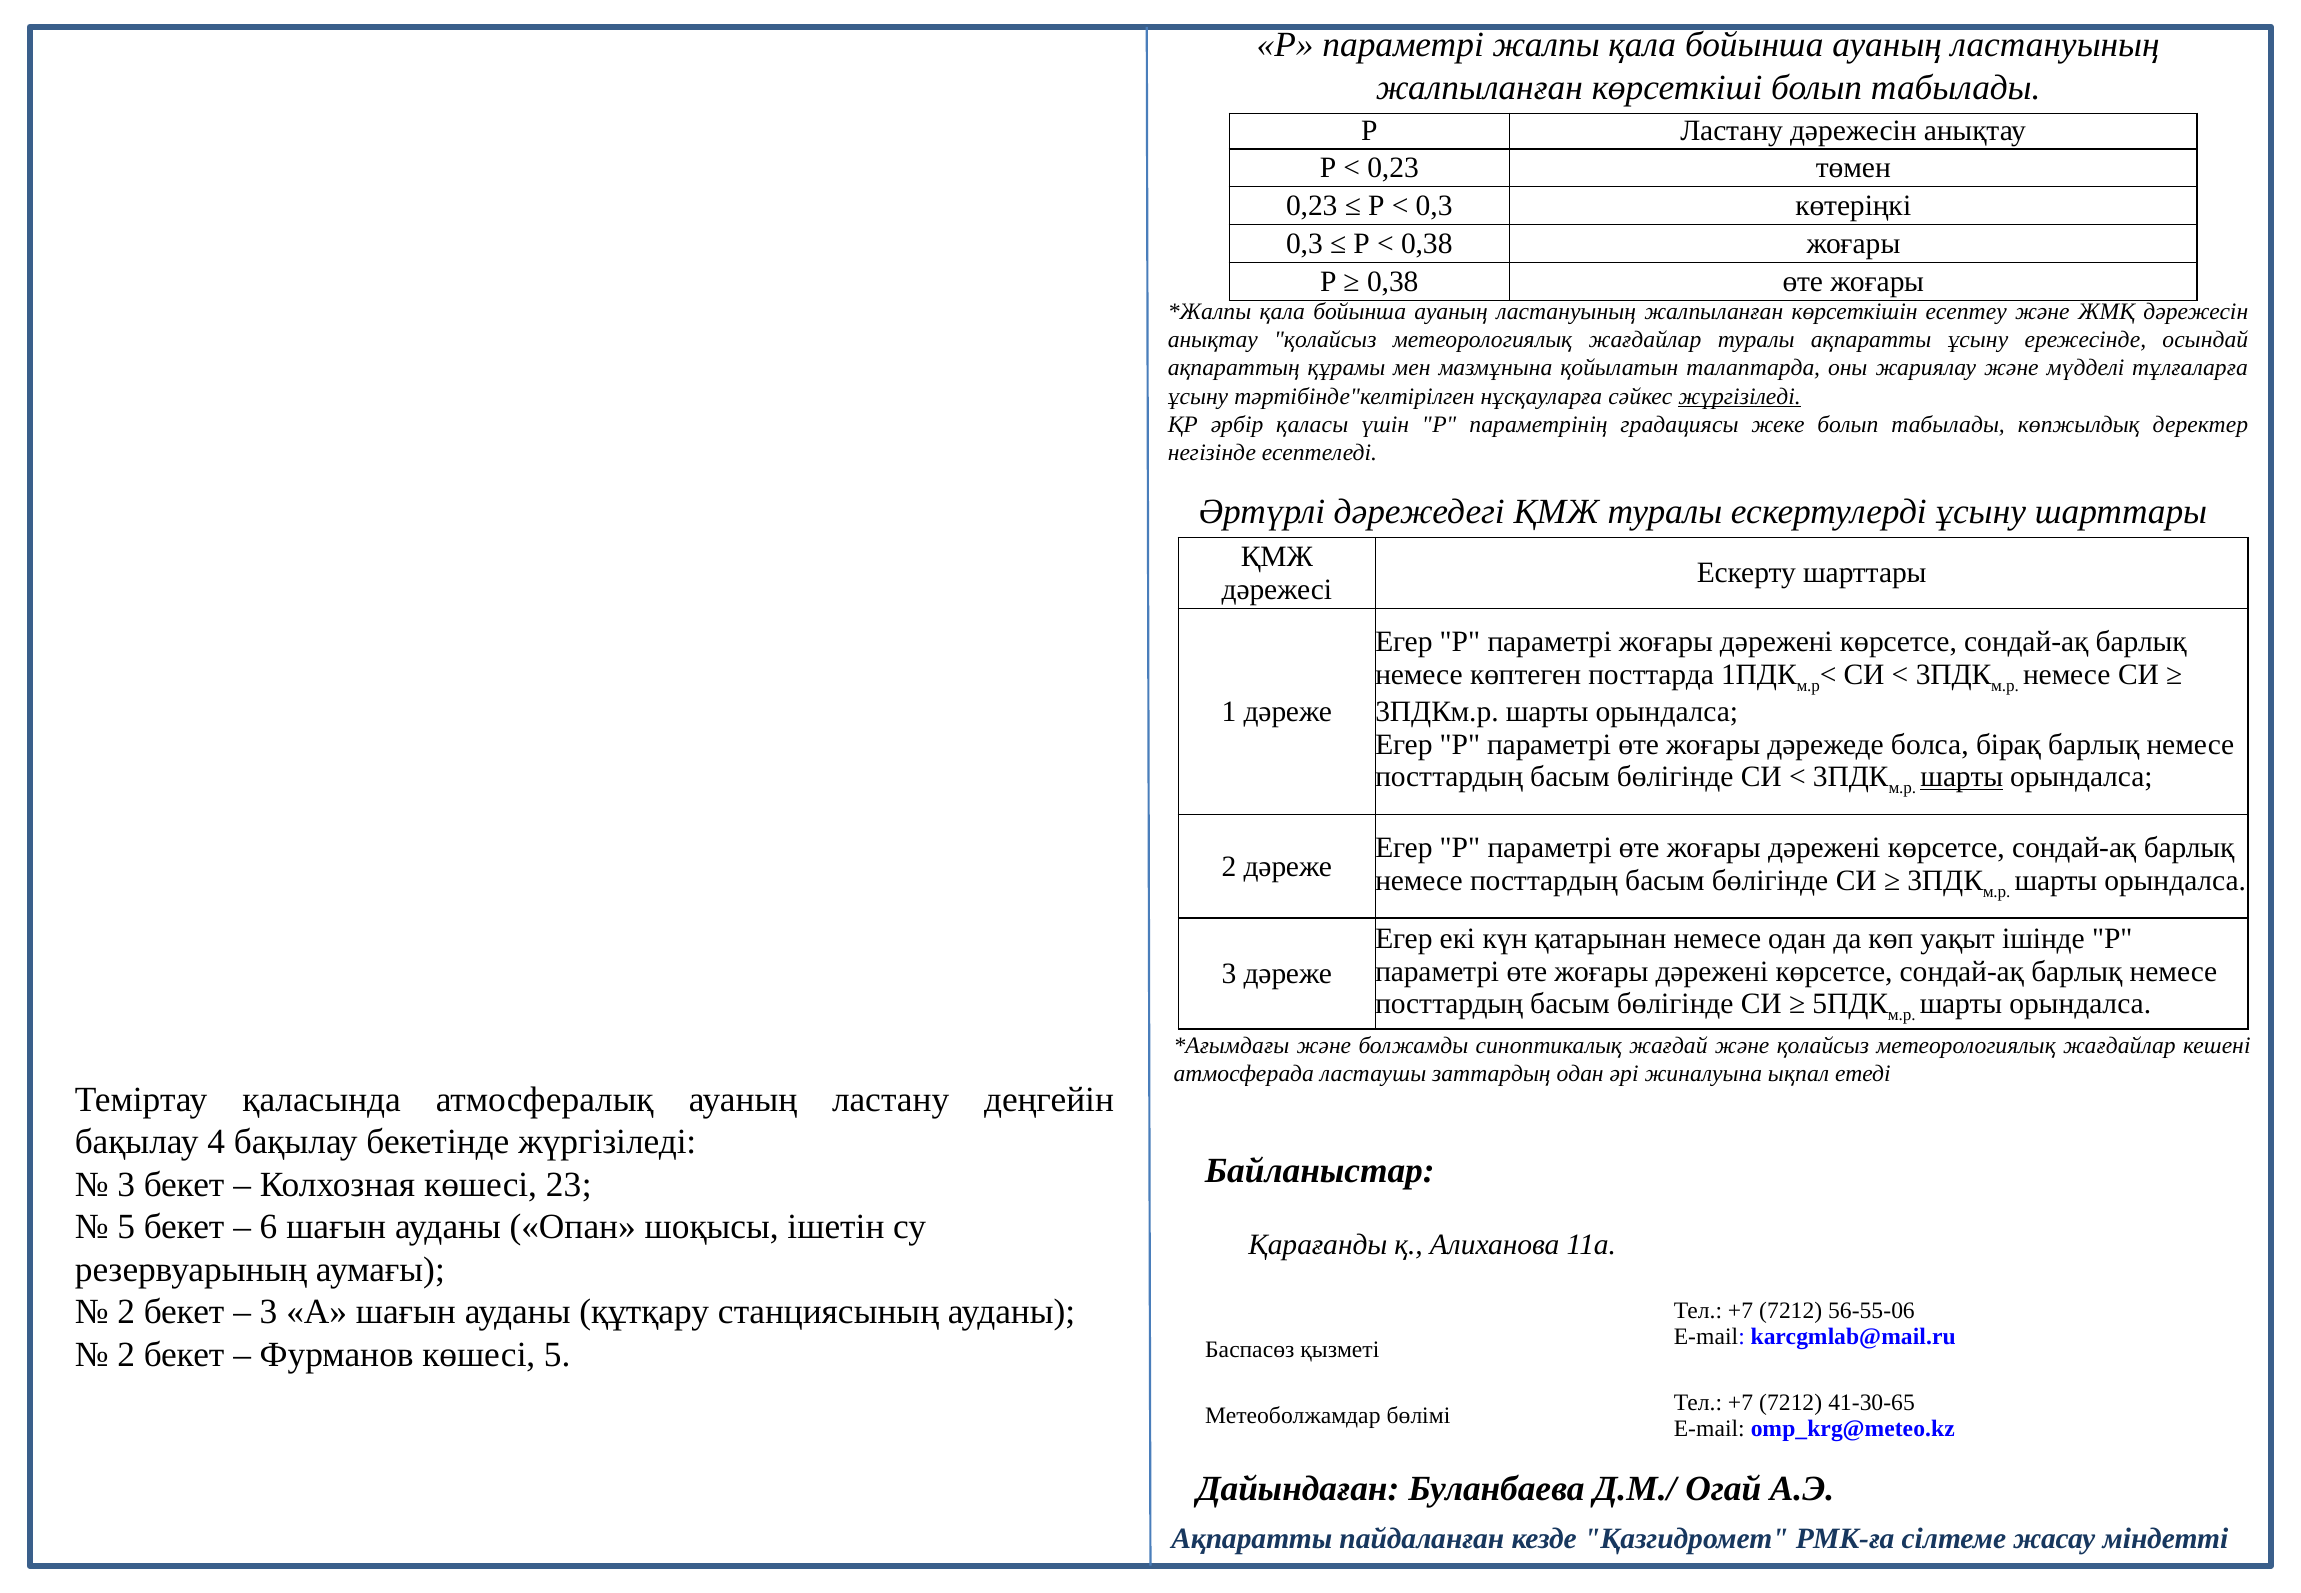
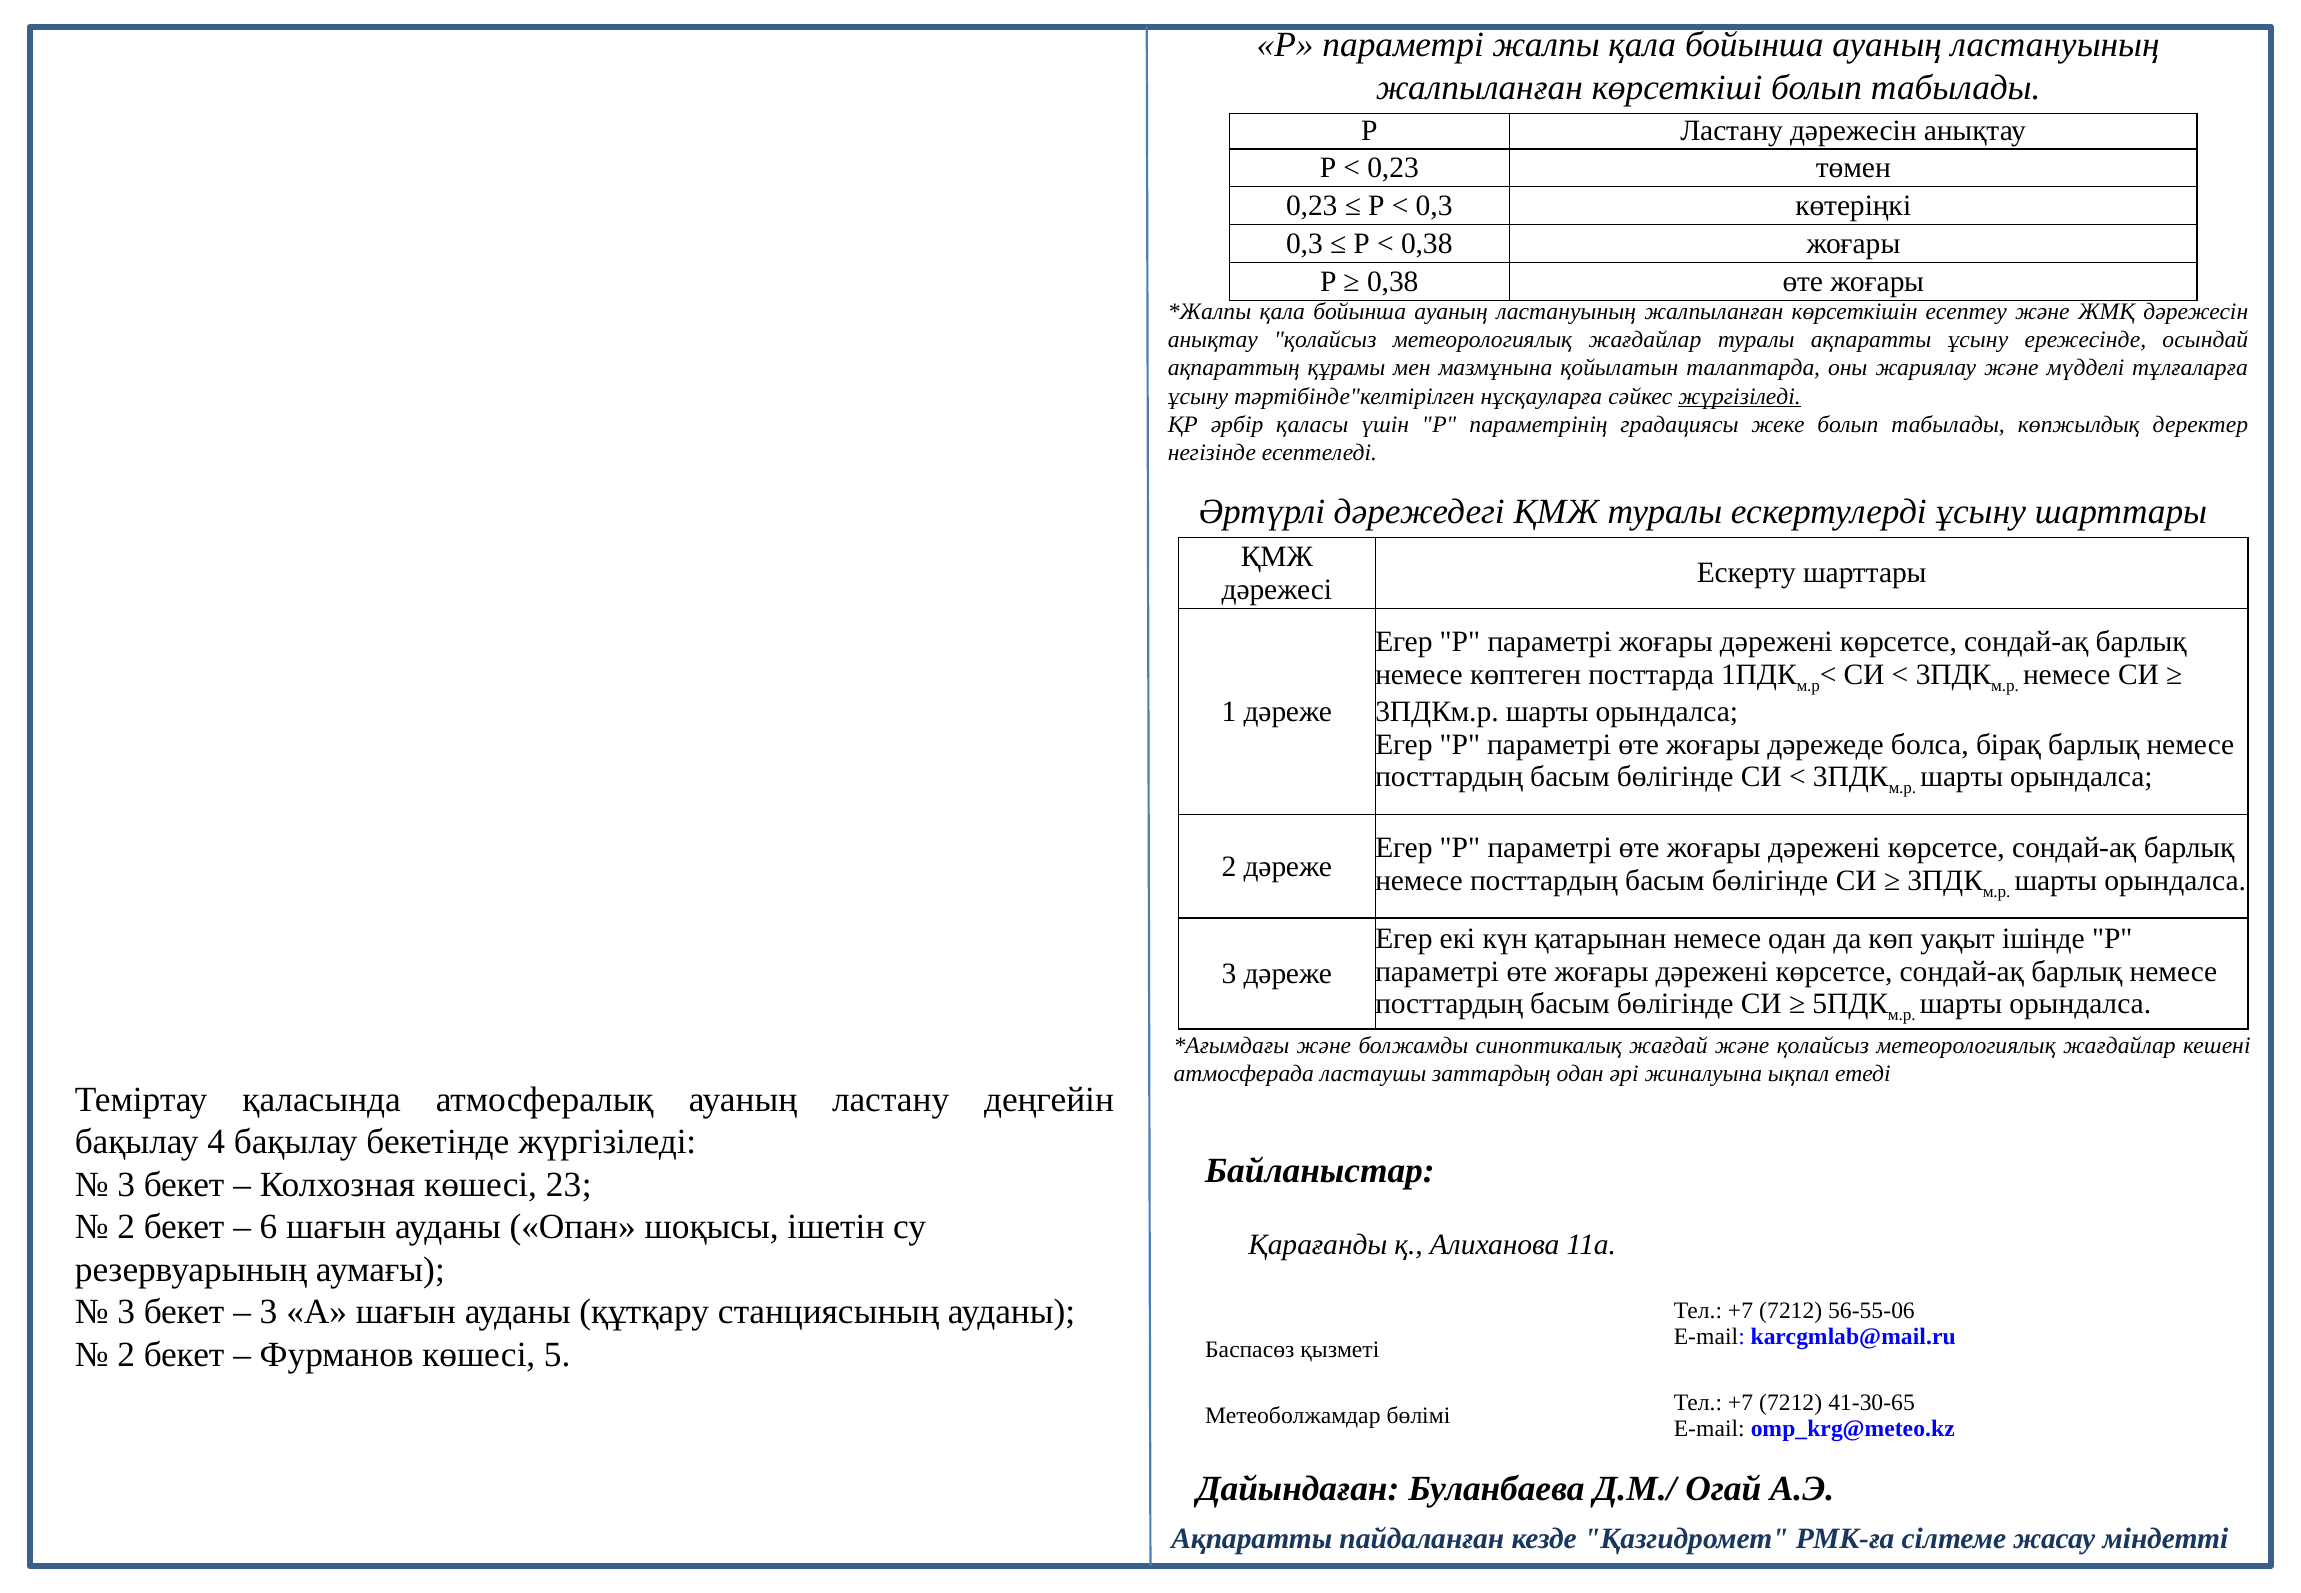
шарты at (1962, 777) underline: present -> none
5 at (126, 1227): 5 -> 2
2 at (126, 1312): 2 -> 3
